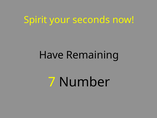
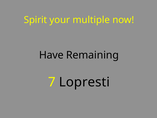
seconds: seconds -> multiple
Number: Number -> Lopresti
